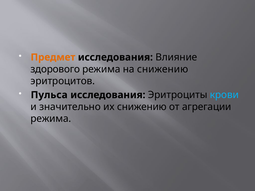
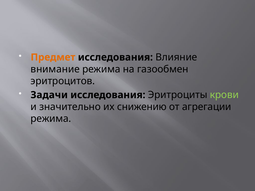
здорового: здорового -> внимание
на снижению: снижению -> газообмен
Пульса: Пульса -> Задачи
крови colour: light blue -> light green
